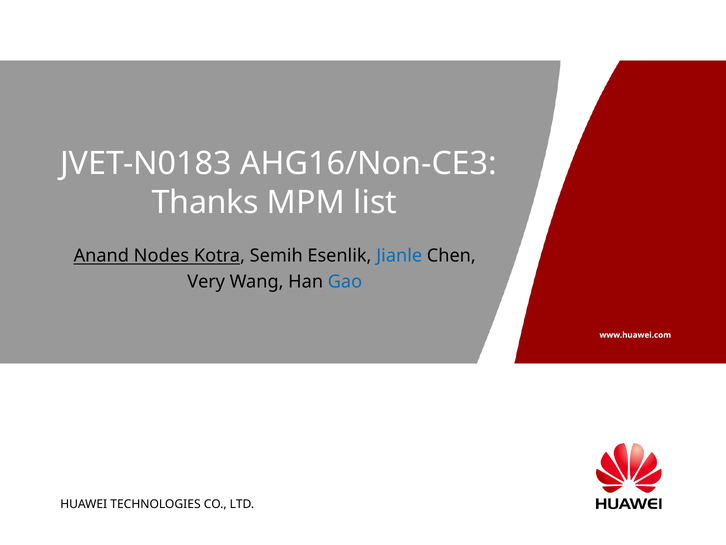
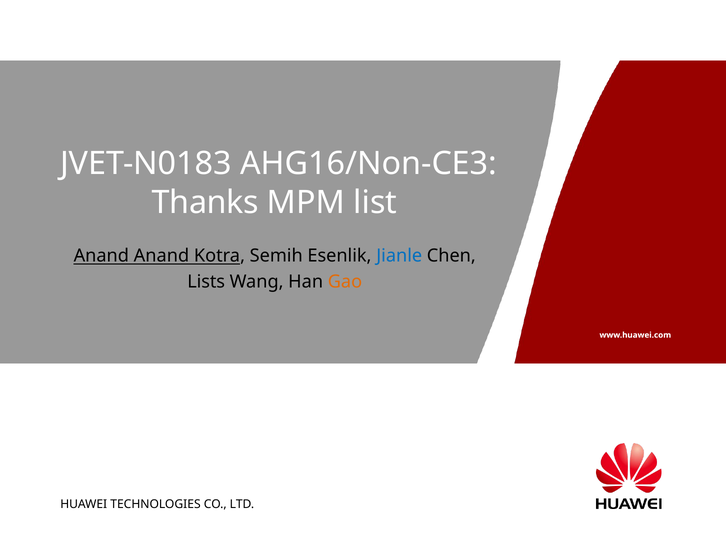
Anand Nodes: Nodes -> Anand
Very: Very -> Lists
Gao colour: blue -> orange
